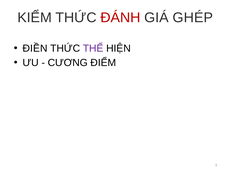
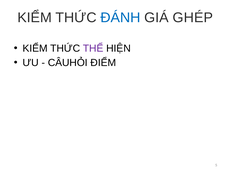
ĐÁNH colour: red -> blue
ĐIỀN at (35, 48): ĐIỀN -> KIỂM
CƯƠNG: CƯƠNG -> CÂUHỎI
